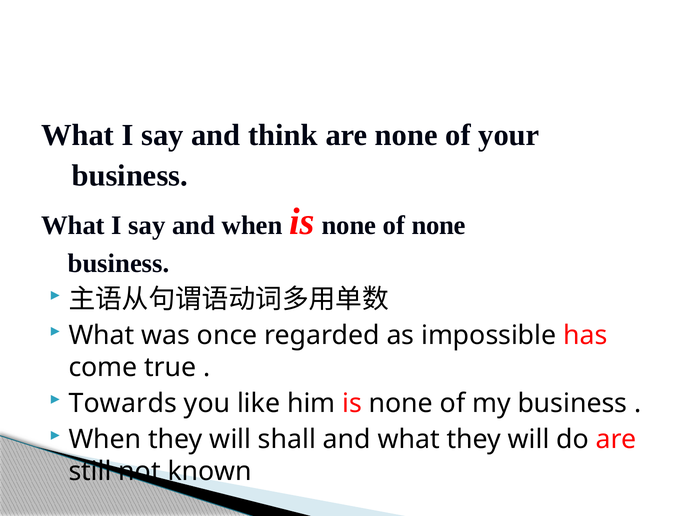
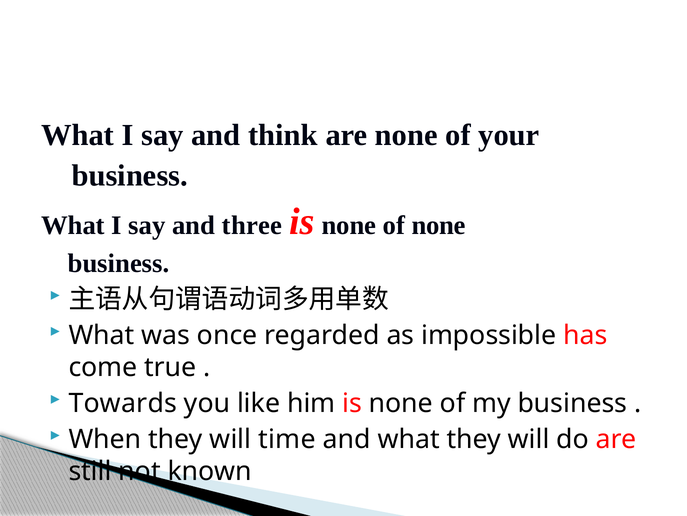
and when: when -> three
shall: shall -> time
